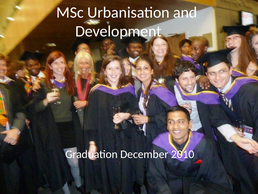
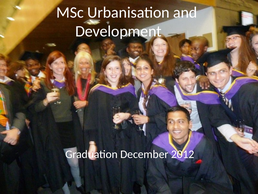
2010: 2010 -> 2012
